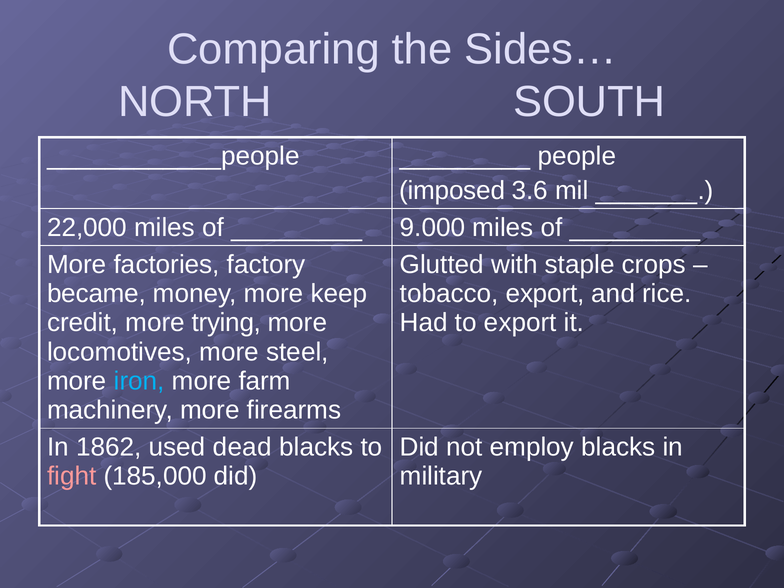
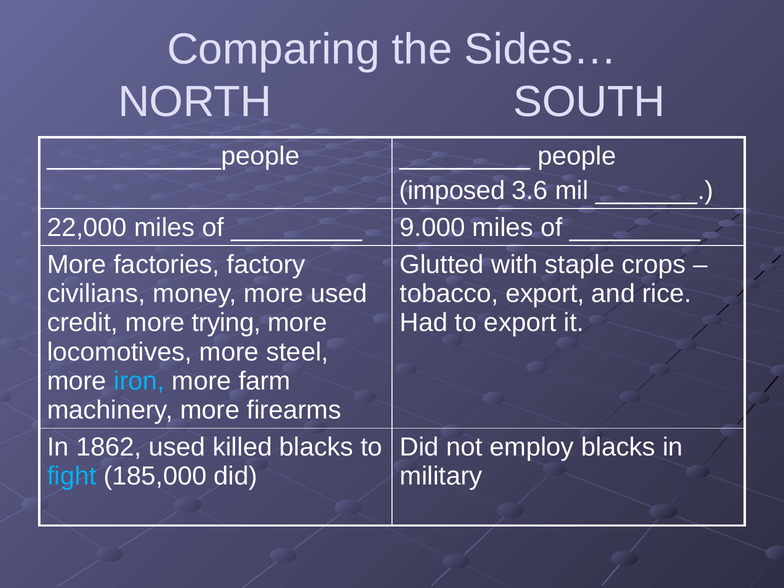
became: became -> civilians
more keep: keep -> used
dead: dead -> killed
fight colour: pink -> light blue
